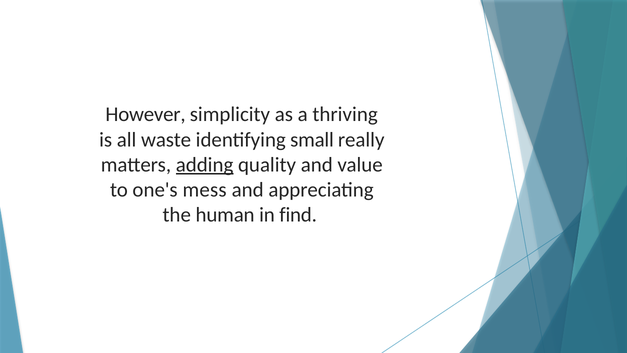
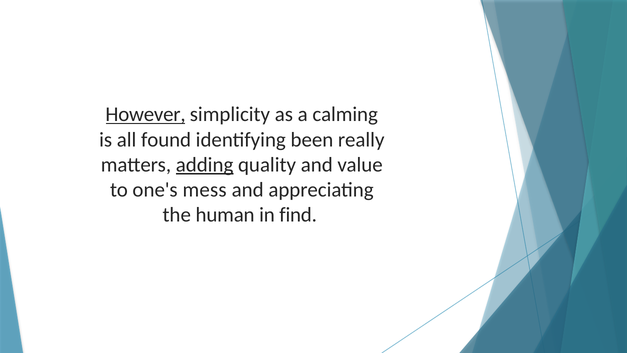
However underline: none -> present
thriving: thriving -> calming
waste: waste -> found
small: small -> been
